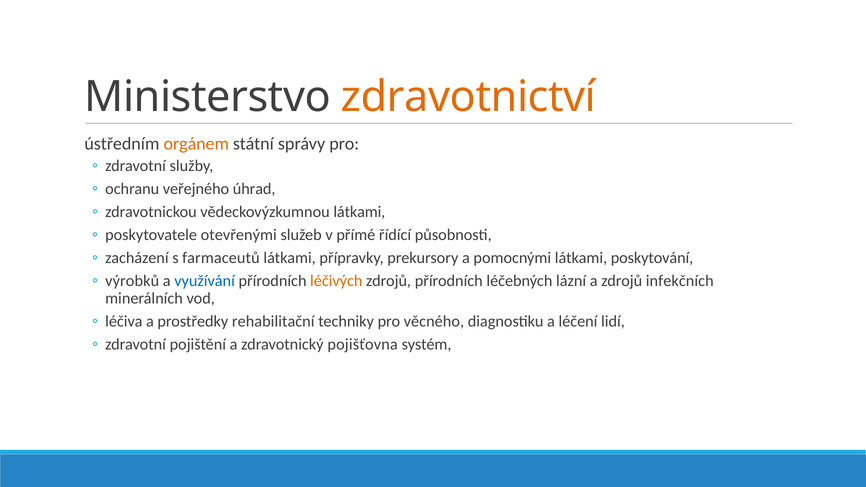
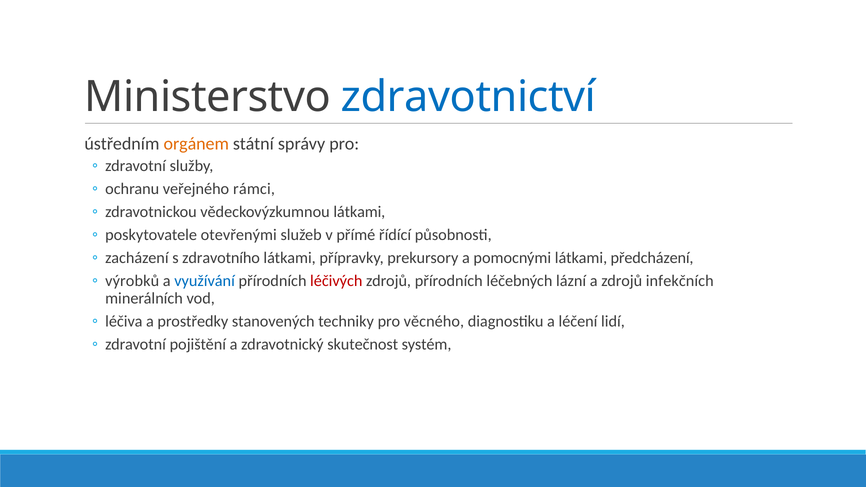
zdravotnictví colour: orange -> blue
úhrad: úhrad -> rámci
farmaceutů: farmaceutů -> zdravotního
poskytování: poskytování -> předcházení
léčivých colour: orange -> red
rehabilitační: rehabilitační -> stanovených
pojišťovna: pojišťovna -> skutečnost
